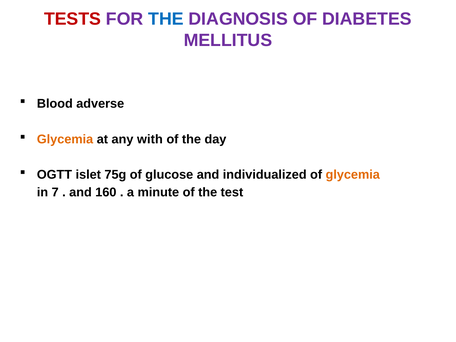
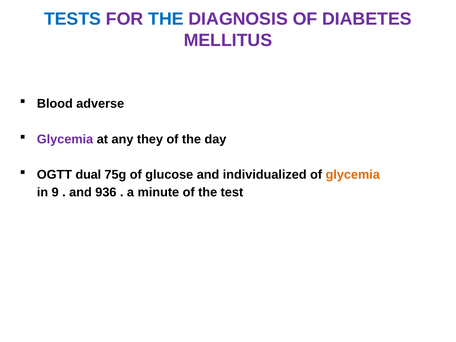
TESTS colour: red -> blue
Glycemia at (65, 139) colour: orange -> purple
with: with -> they
islet: islet -> dual
7: 7 -> 9
160: 160 -> 936
